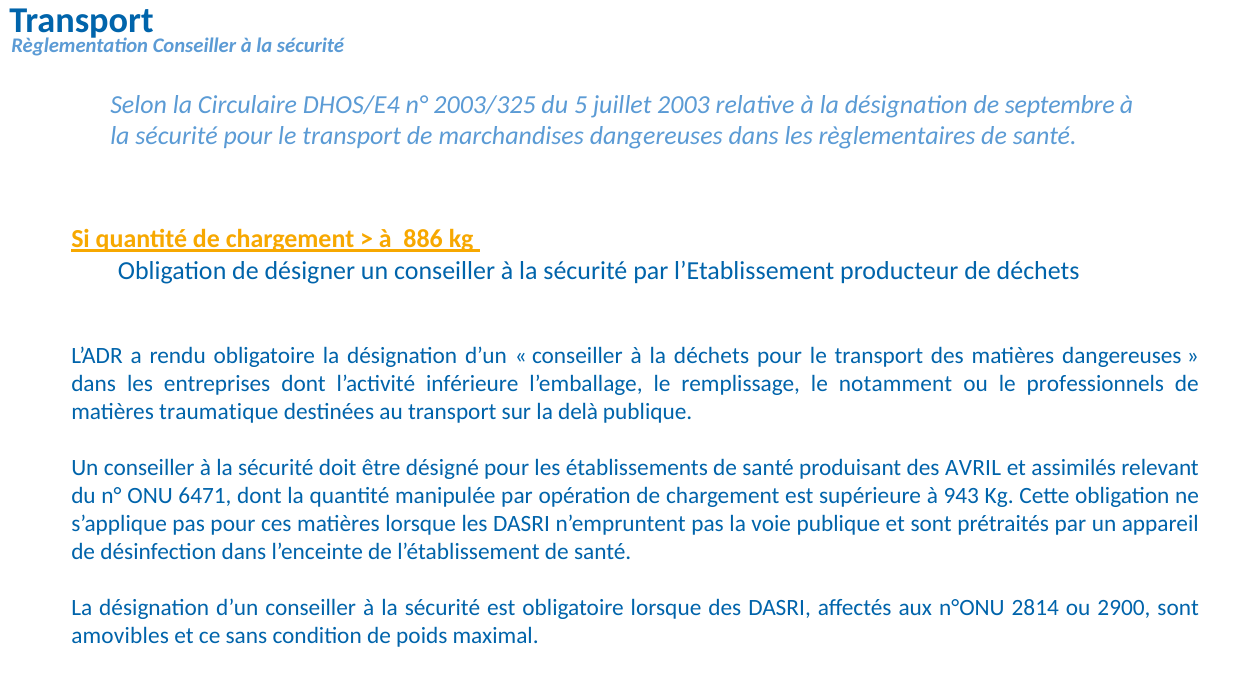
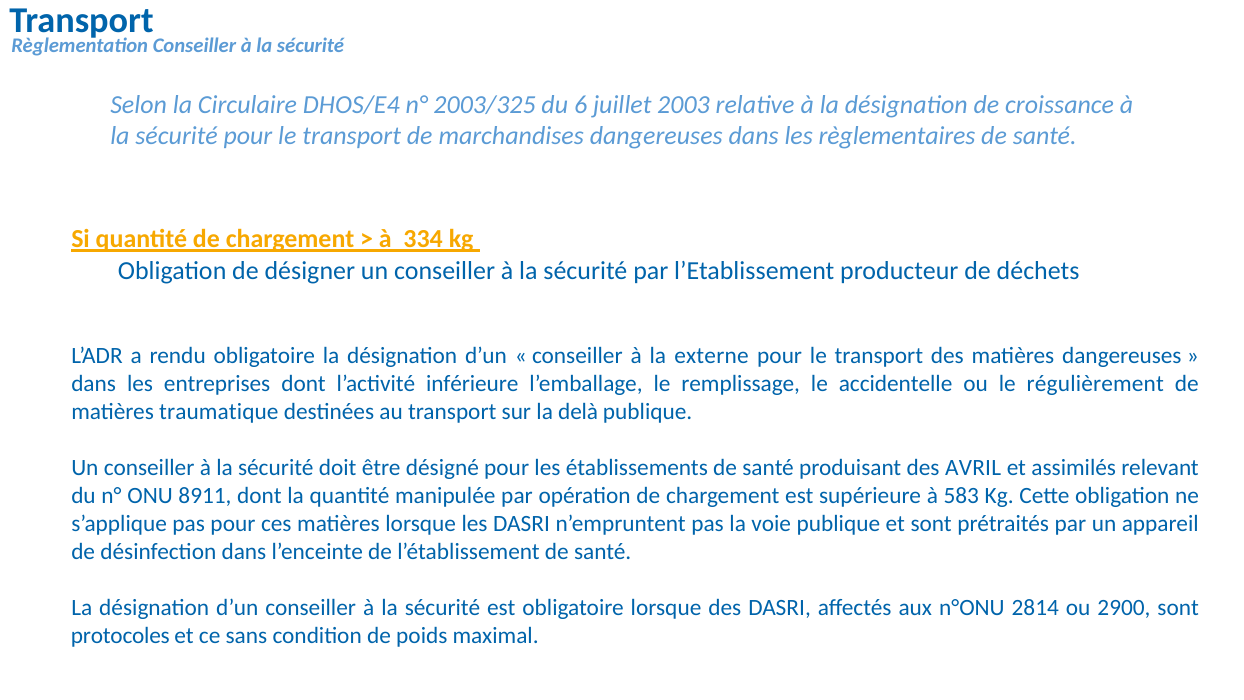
5: 5 -> 6
septembre: septembre -> croissance
886: 886 -> 334
la déchets: déchets -> externe
notamment: notamment -> accidentelle
professionnels: professionnels -> régulièrement
6471: 6471 -> 8911
943: 943 -> 583
amovibles: amovibles -> protocoles
